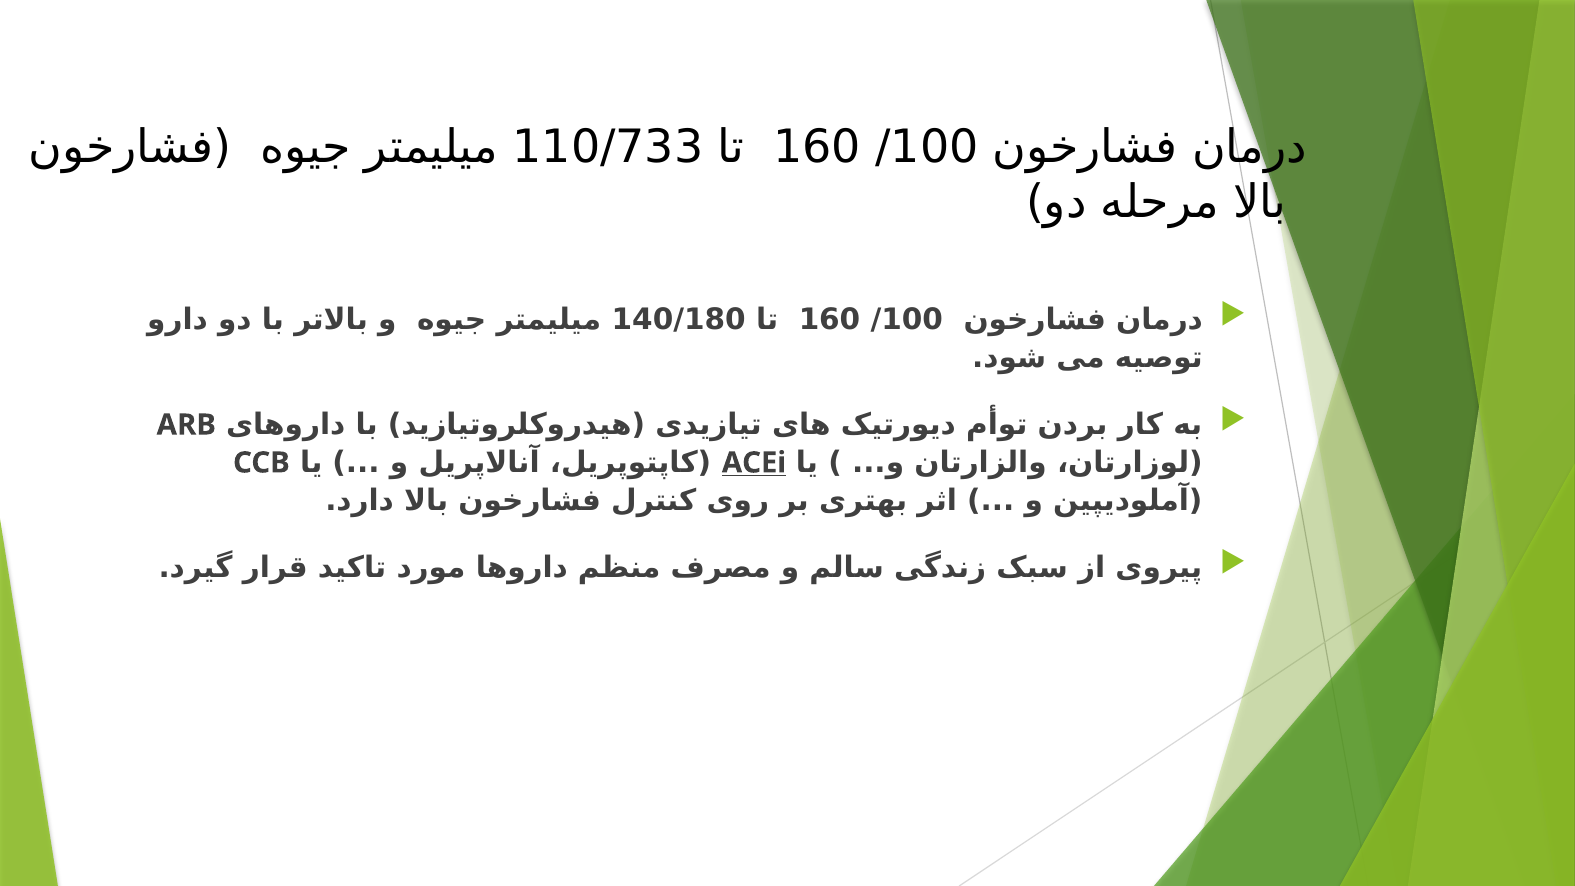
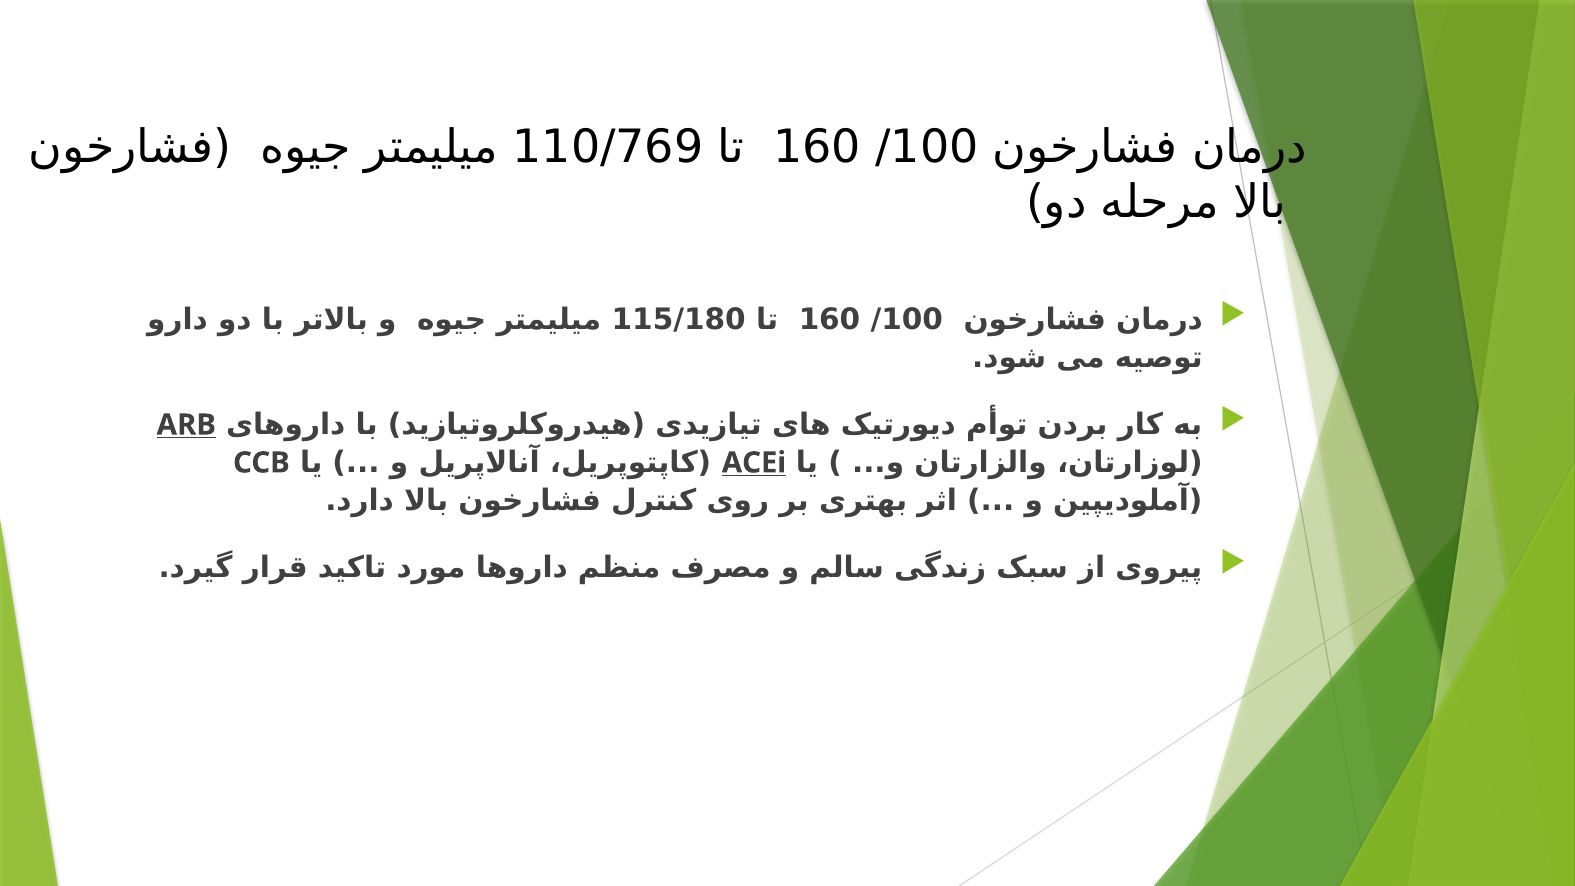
110/733: 110/733 -> 110/769
140/180: 140/180 -> 115/180
ARB underline: none -> present
